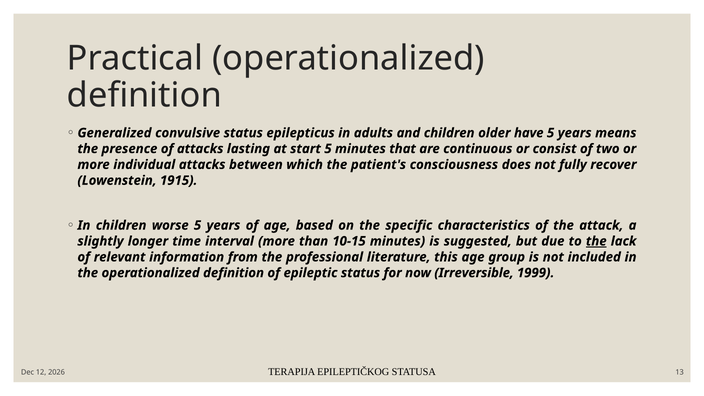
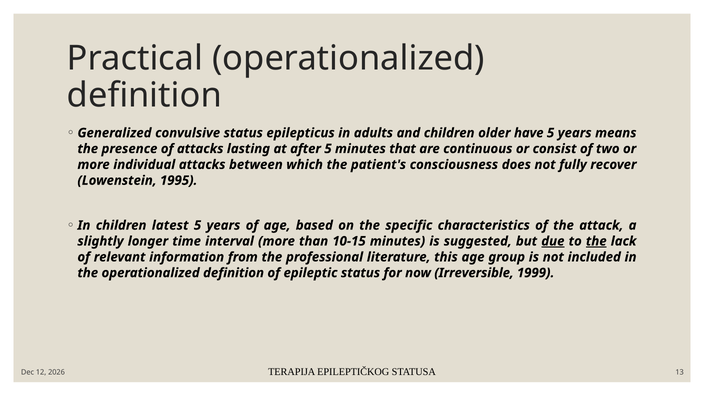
start: start -> after
1915: 1915 -> 1995
worse: worse -> latest
due underline: none -> present
